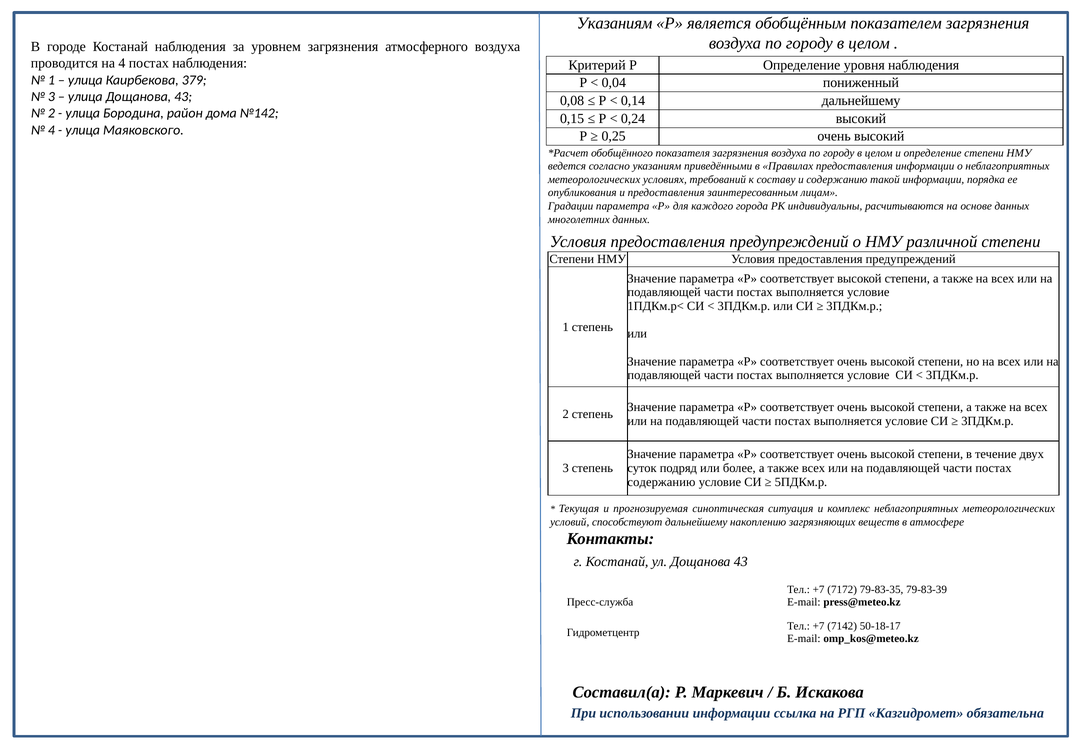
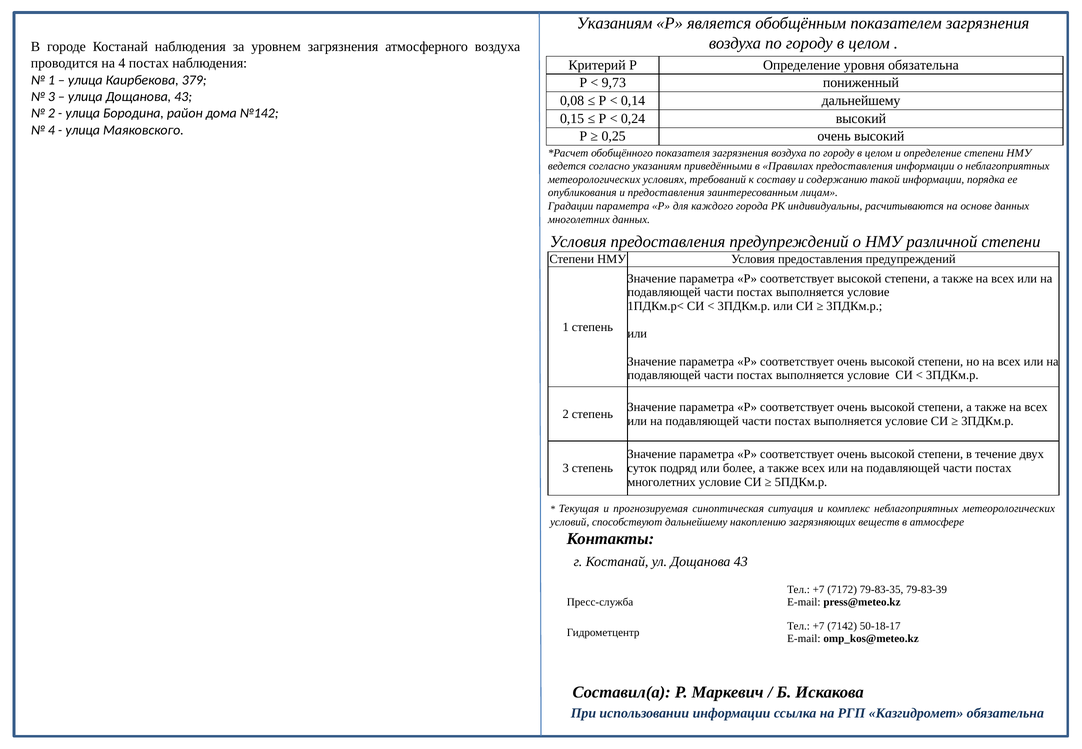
уровня наблюдения: наблюдения -> обязательна
0,04: 0,04 -> 9,73
содержанию at (661, 482): содержанию -> многолетних
